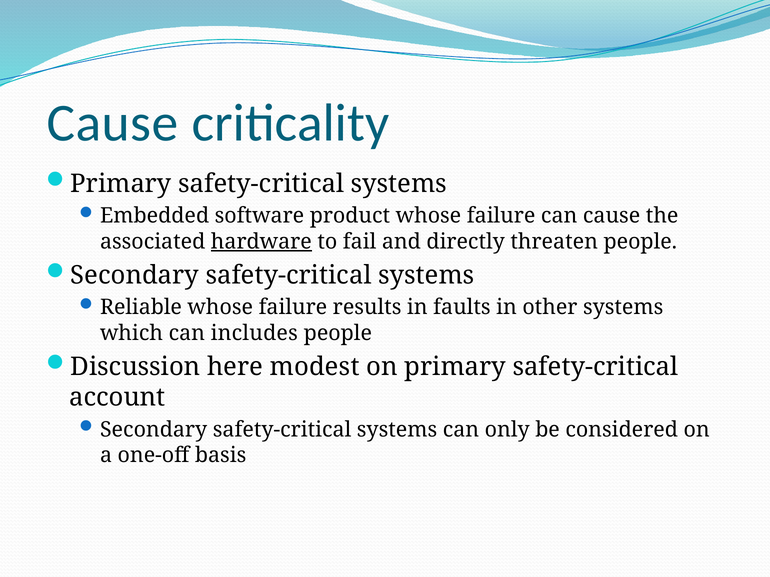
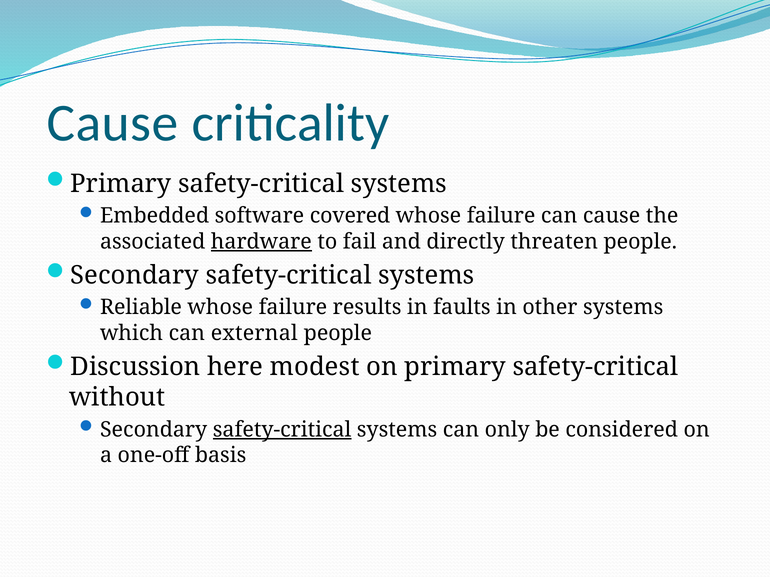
product: product -> covered
includes: includes -> external
account: account -> without
safety-critical at (282, 430) underline: none -> present
